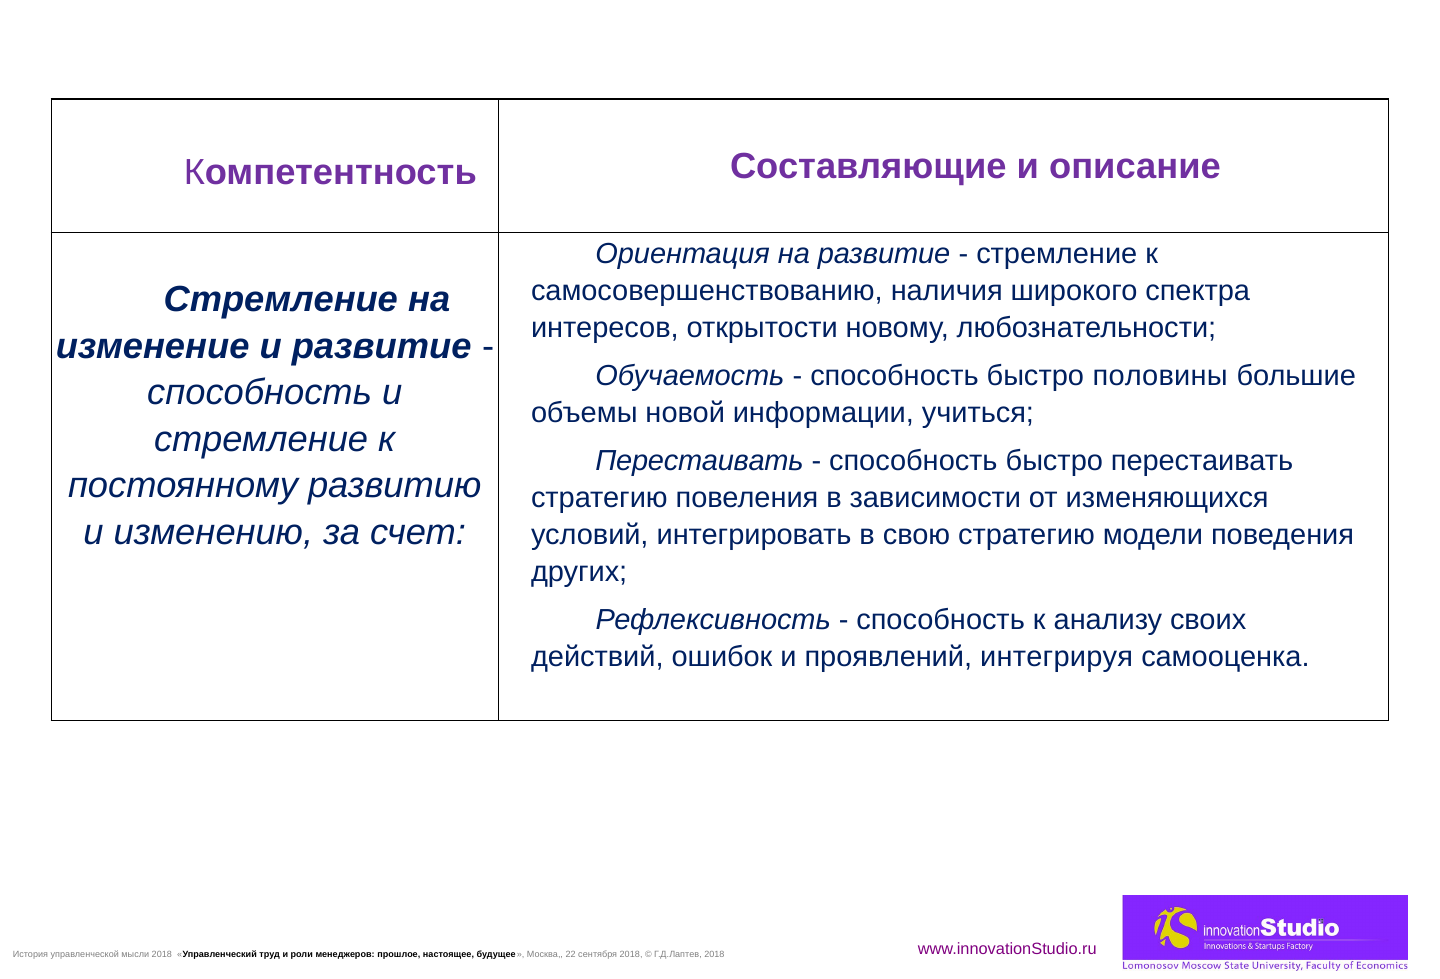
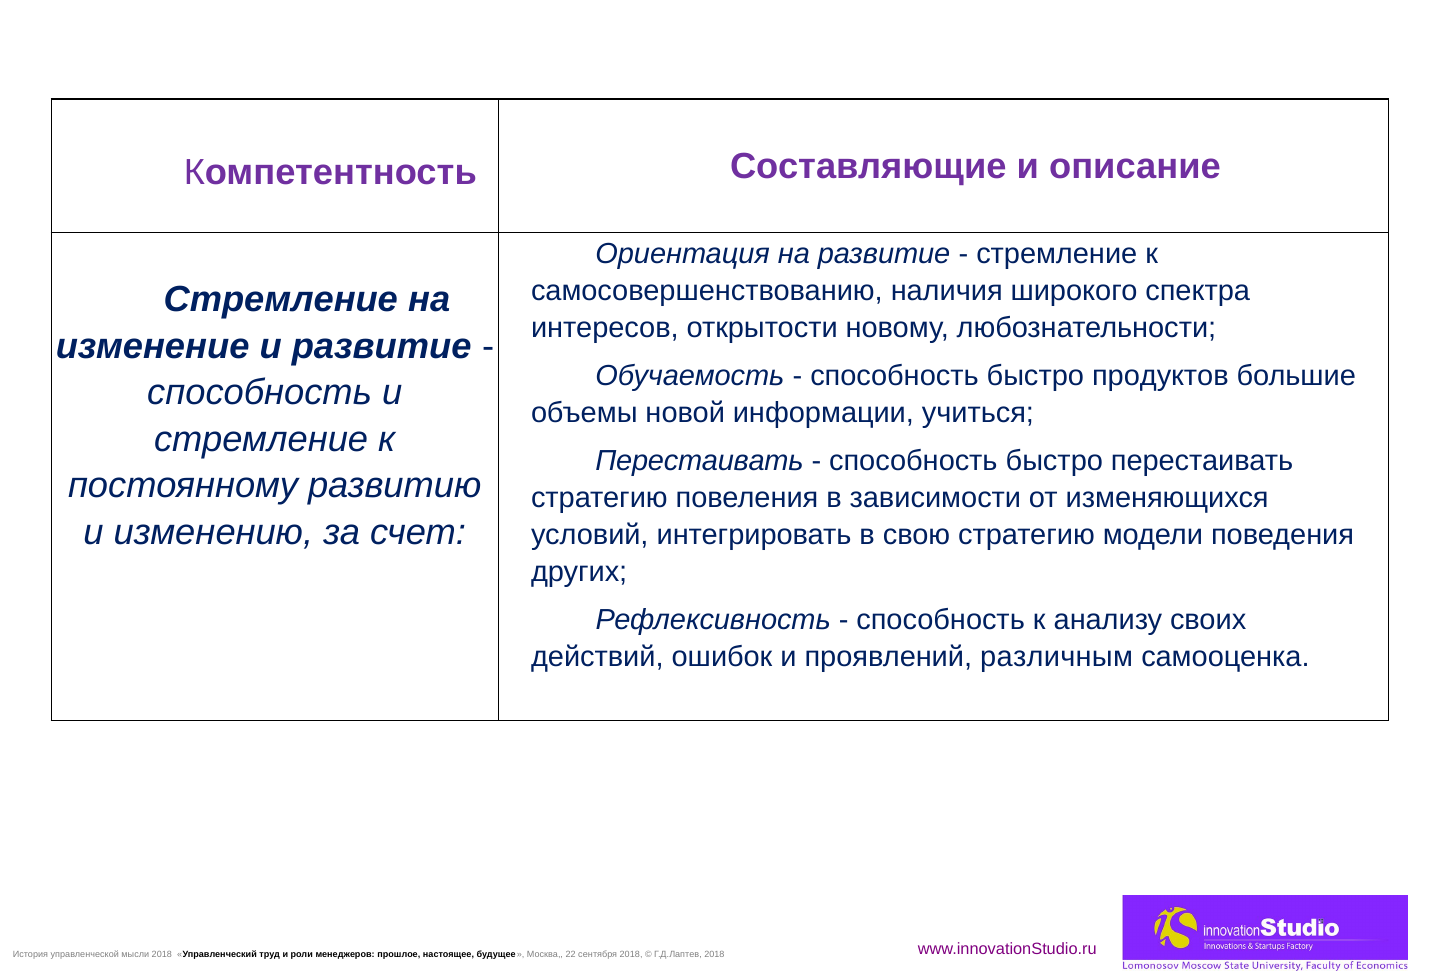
половины: половины -> продуктов
интегрируя: интегрируя -> различным
